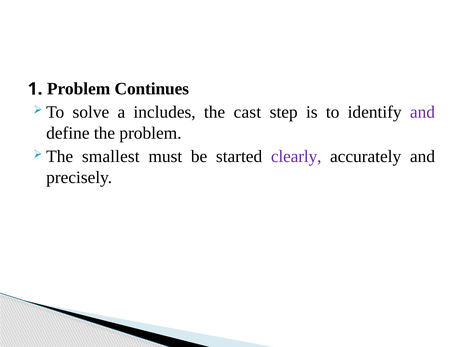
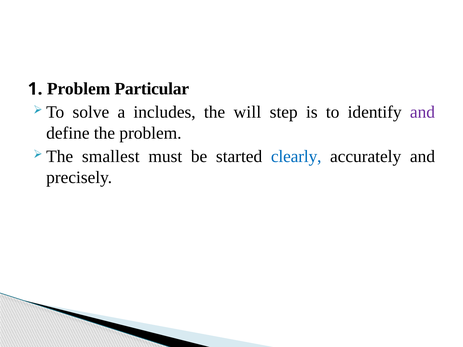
Continues: Continues -> Particular
cast: cast -> will
clearly colour: purple -> blue
